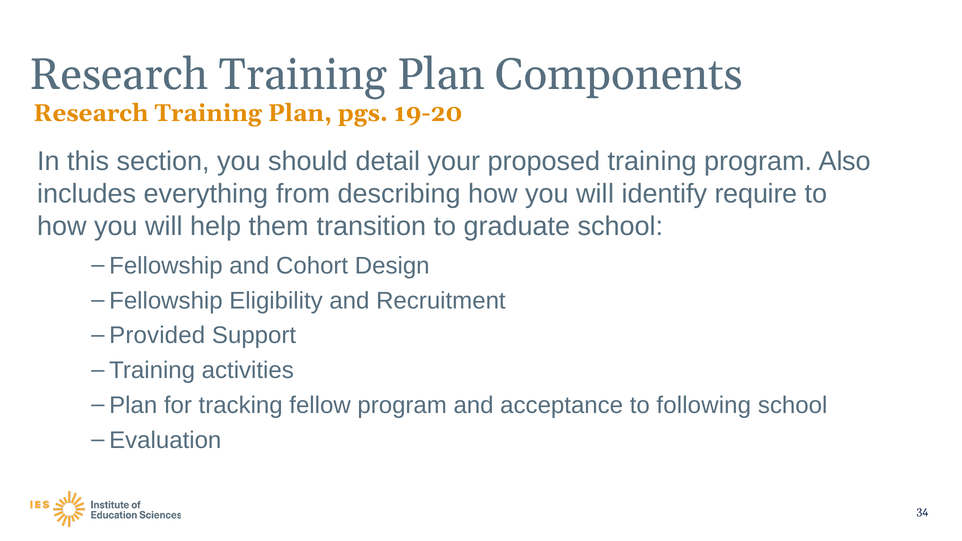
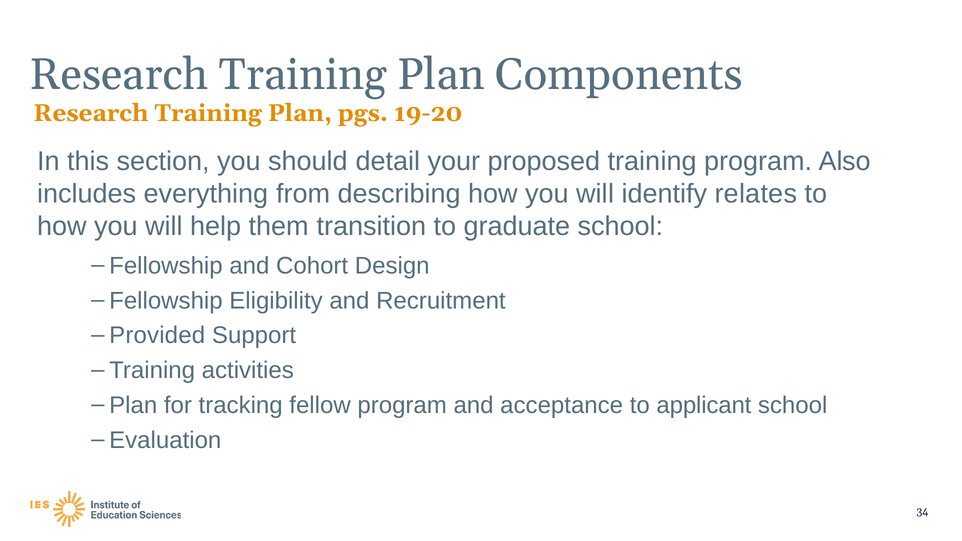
require: require -> relates
following: following -> applicant
